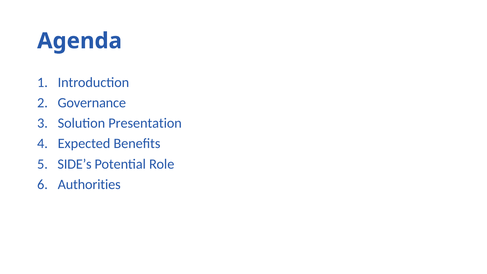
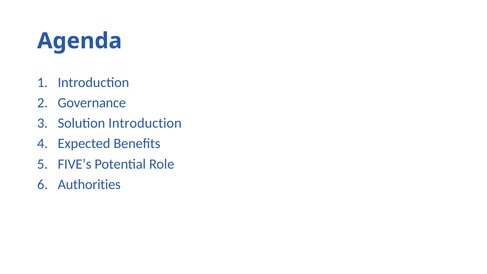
Solution Presentation: Presentation -> Introduction
SIDE’s: SIDE’s -> FIVE’s
